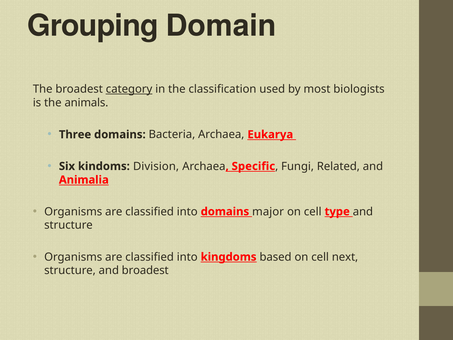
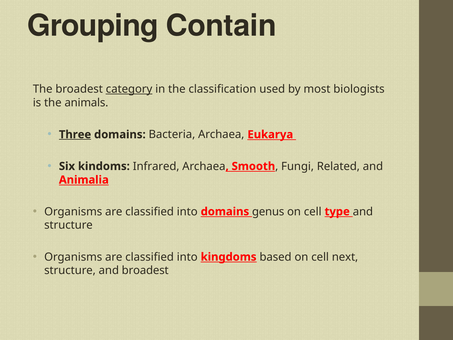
Domain: Domain -> Contain
Three underline: none -> present
Division: Division -> Infrared
Specific: Specific -> Smooth
major: major -> genus
